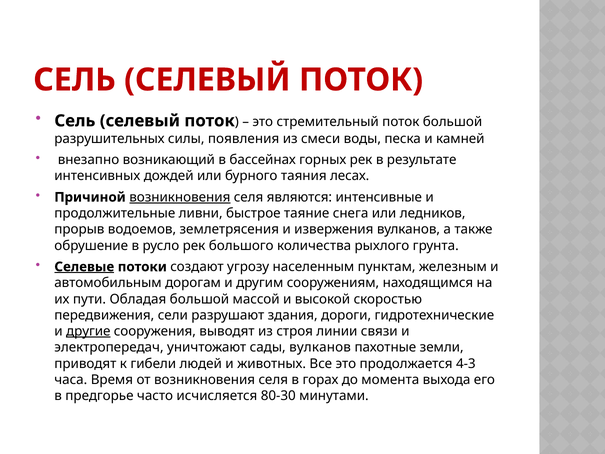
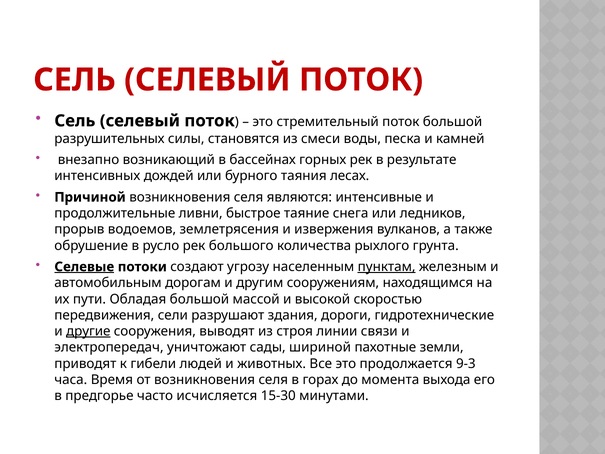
появления: появления -> становятся
возникновения at (180, 197) underline: present -> none
пунктам underline: none -> present
сады вулканов: вулканов -> шириной
4-3: 4-3 -> 9-3
80-30: 80-30 -> 15-30
